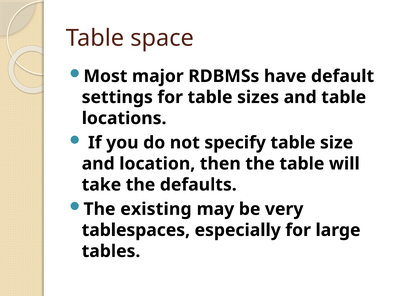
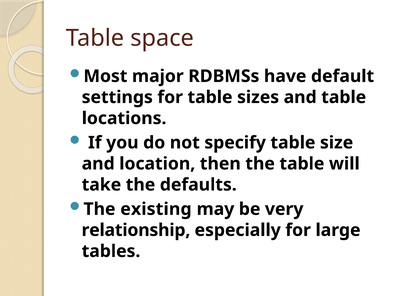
tablespaces: tablespaces -> relationship
